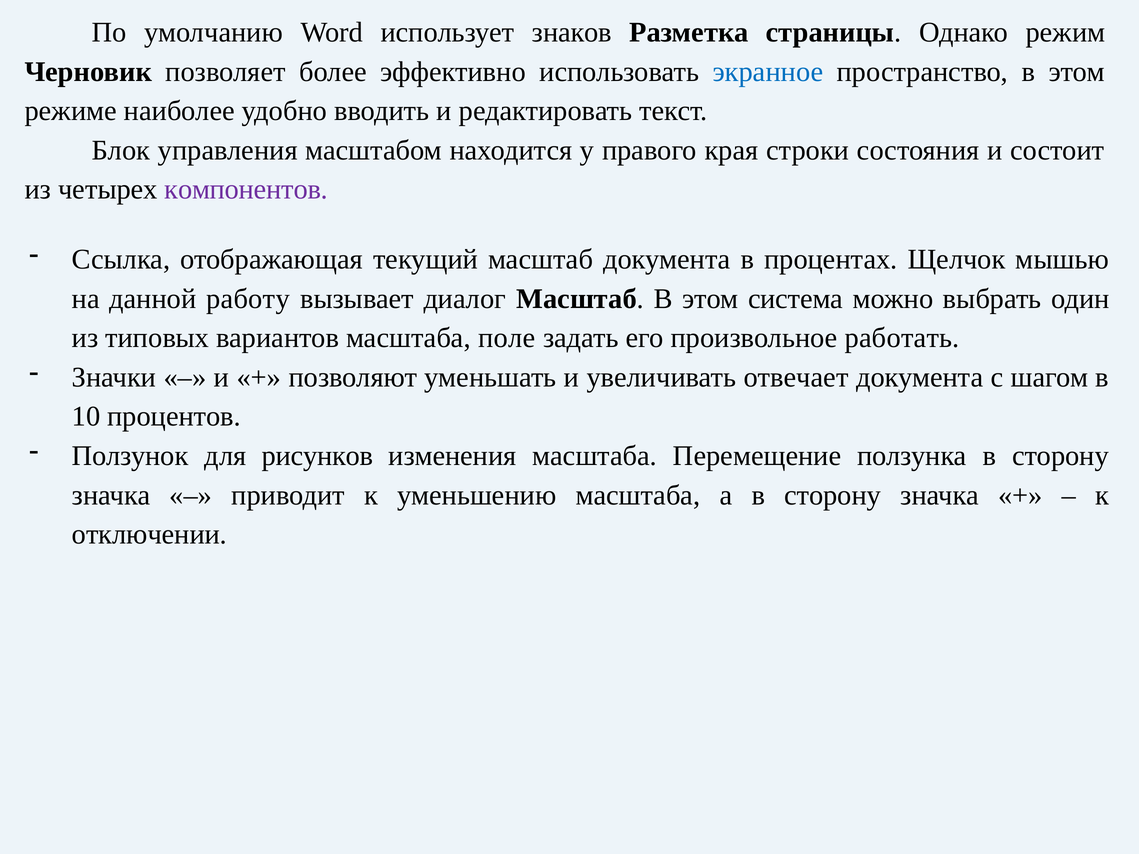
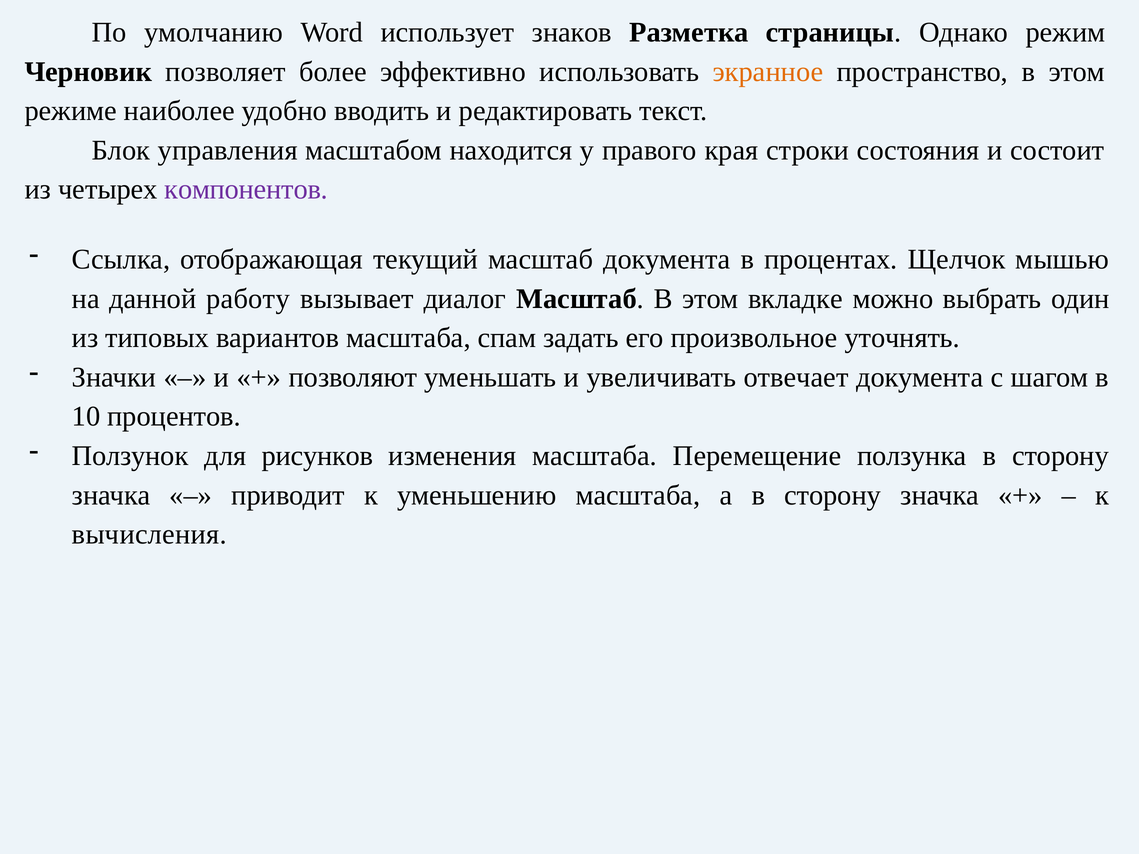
экранное colour: blue -> orange
система: система -> вкладке
поле: поле -> спам
работать: работать -> уточнять
отключении: отключении -> вычисления
